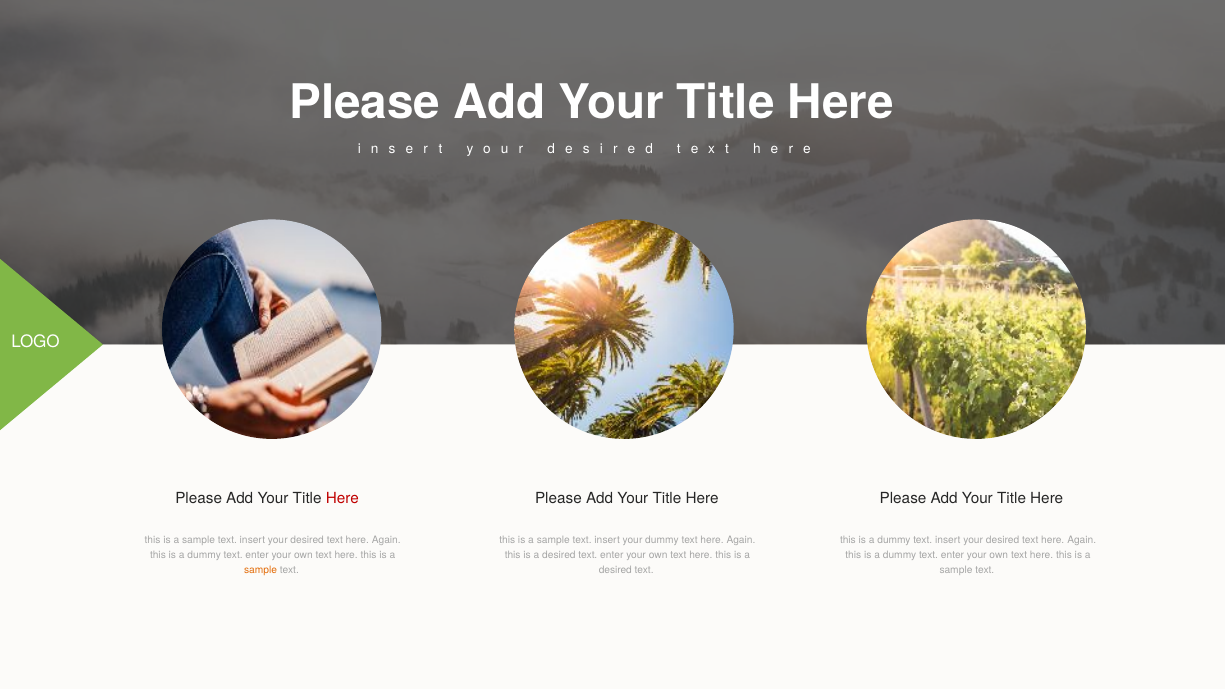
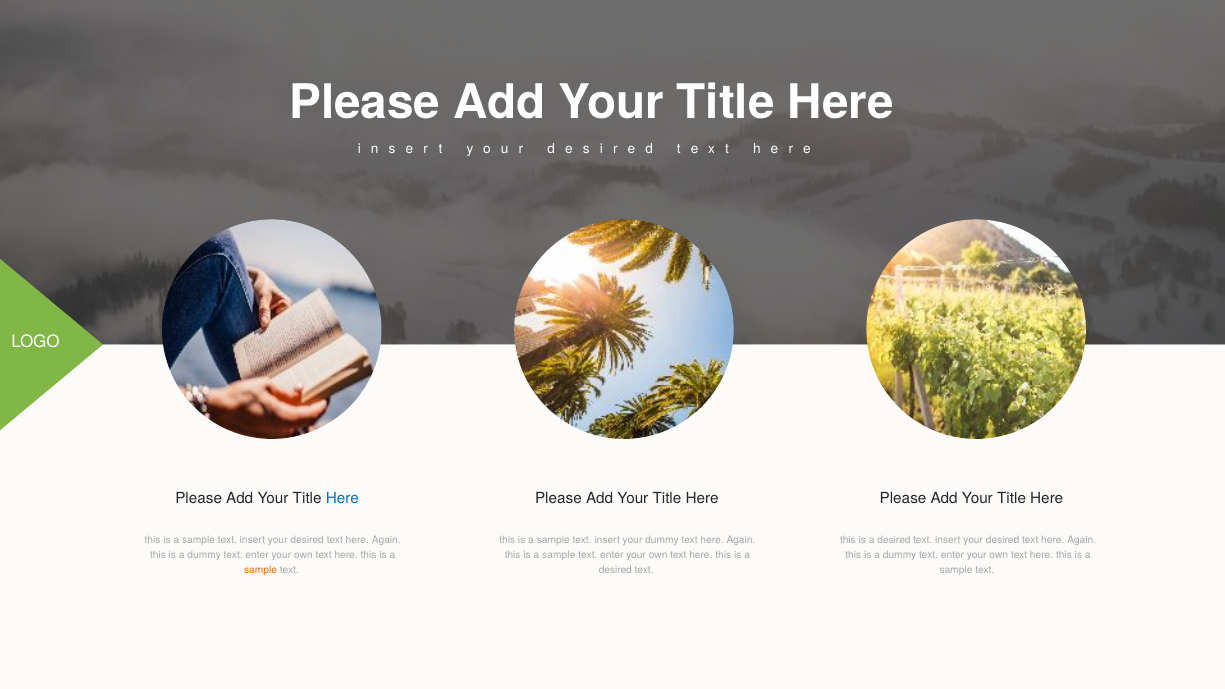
Here at (342, 498) colour: red -> blue
dummy at (894, 540): dummy -> desired
desired at (559, 555): desired -> sample
